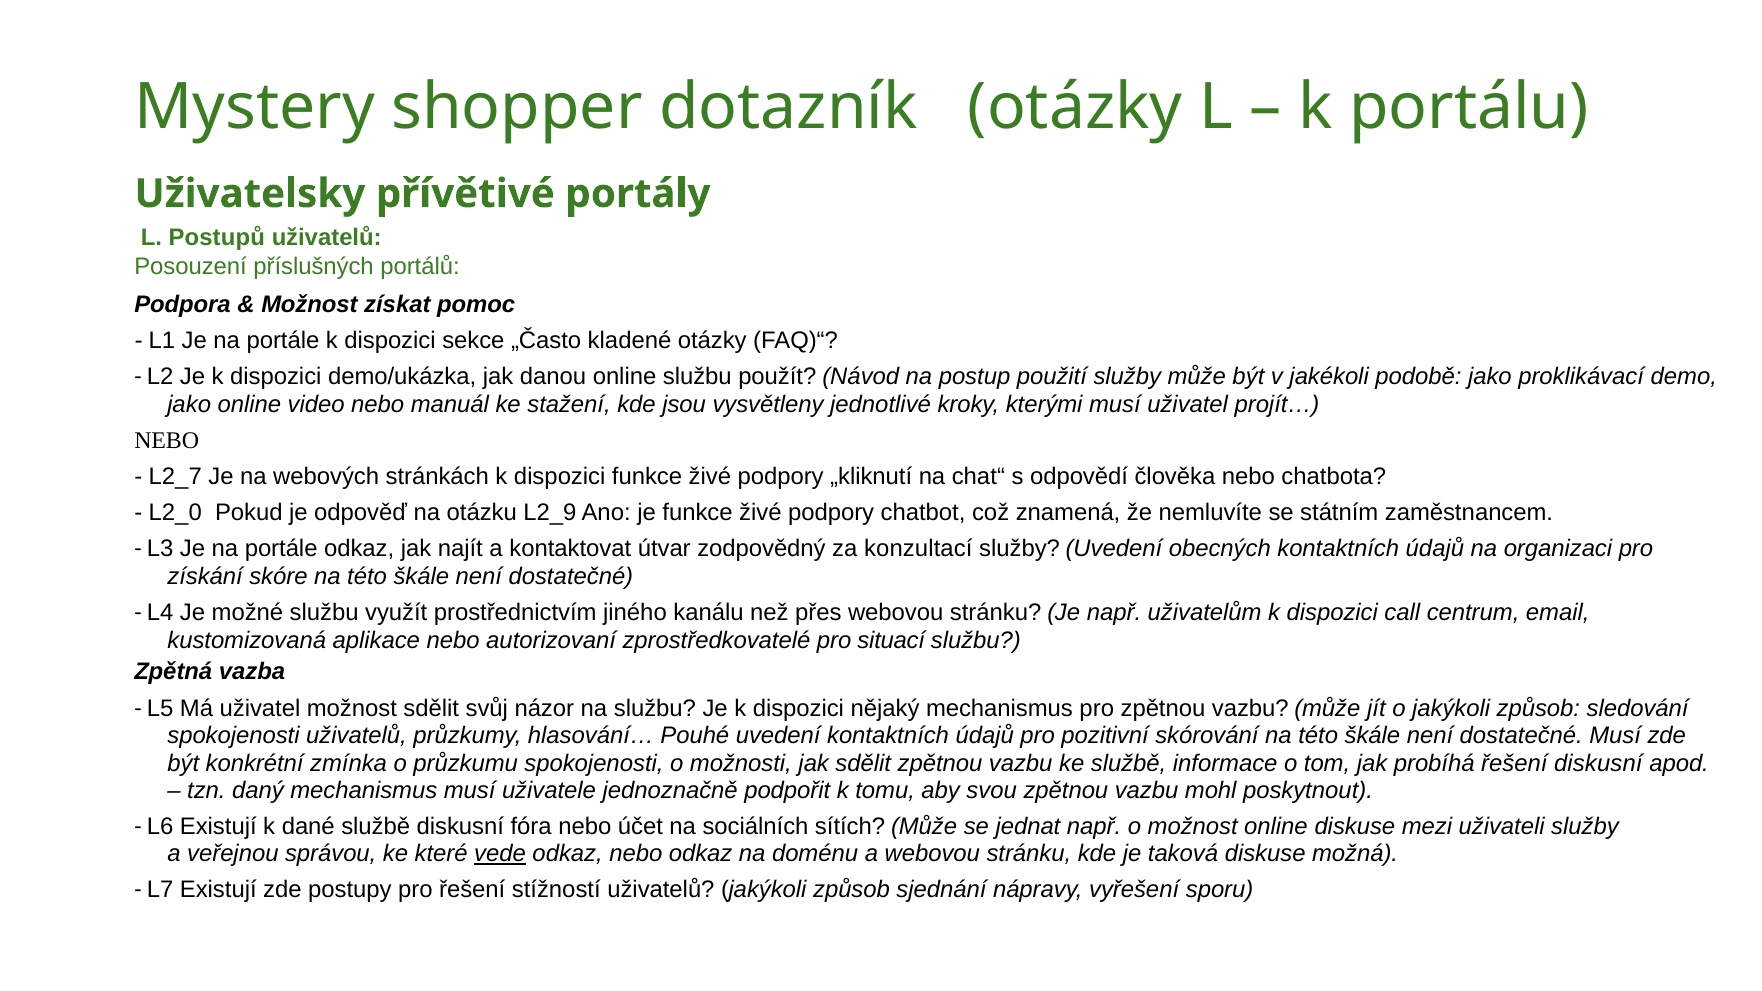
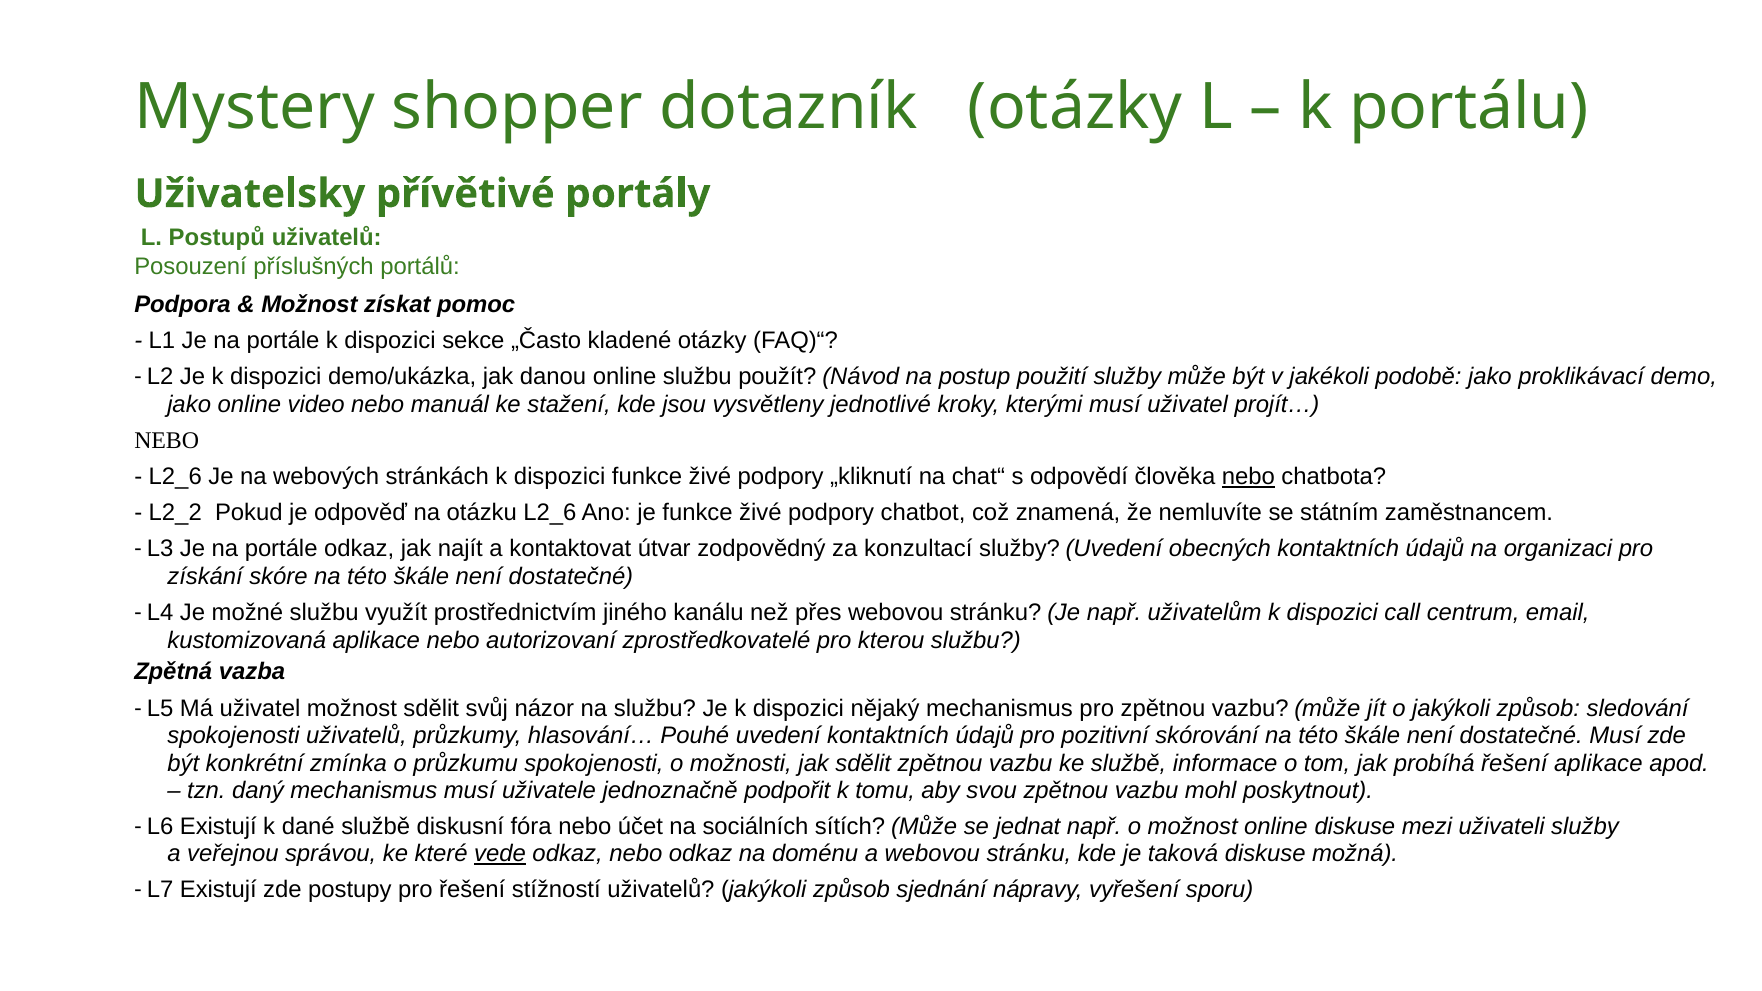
L2_7 at (175, 477): L2_7 -> L2_6
nebo at (1248, 477) underline: none -> present
L2_0: L2_0 -> L2_2
otázku L2_9: L2_9 -> L2_6
situací: situací -> kterou
řešení diskusní: diskusní -> aplikace
